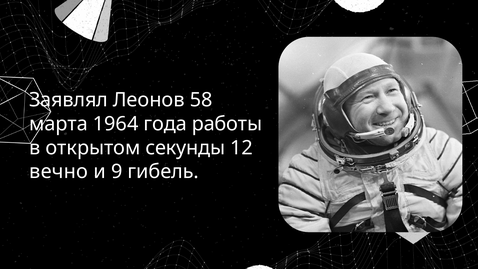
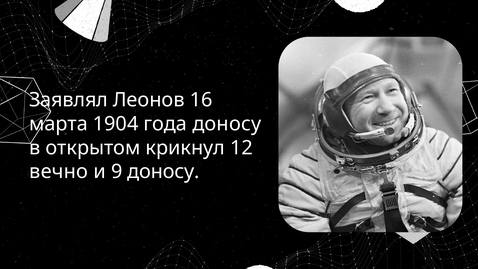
58: 58 -> 16
1964: 1964 -> 1904
года работы: работы -> доносу
секунды: секунды -> крикнул
9 гибель: гибель -> доносу
